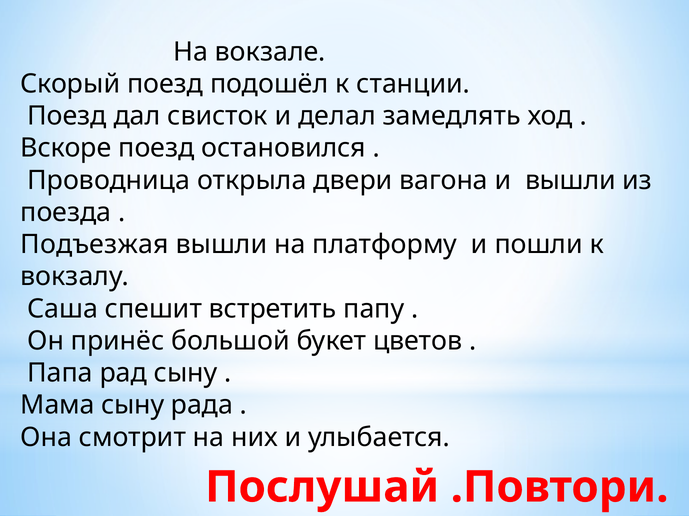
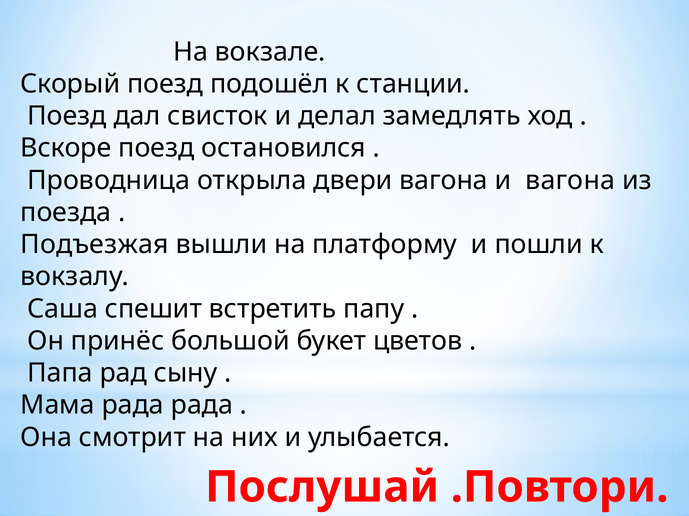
и вышли: вышли -> вагона
Мама сыну: сыну -> рада
